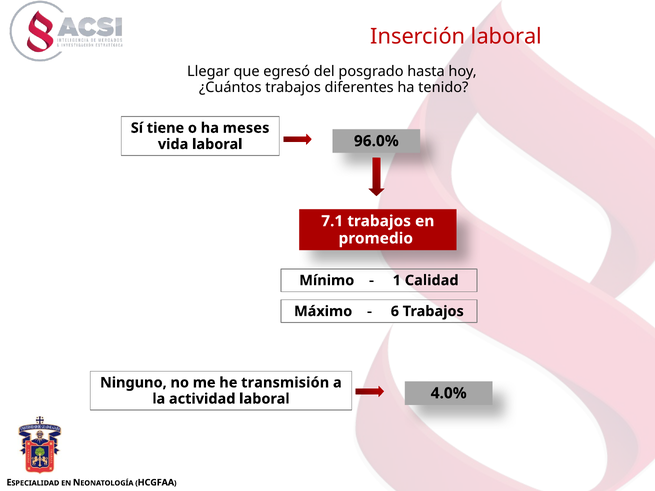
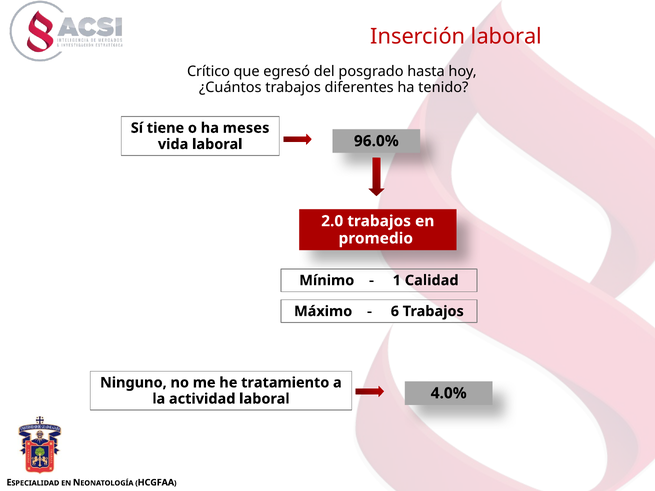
Llegar: Llegar -> Crítico
7.1: 7.1 -> 2.0
transmisión: transmisión -> tratamiento
